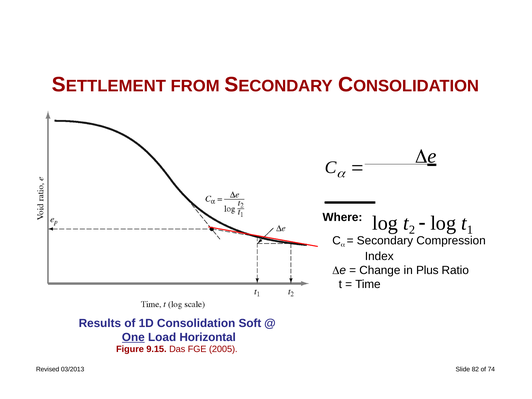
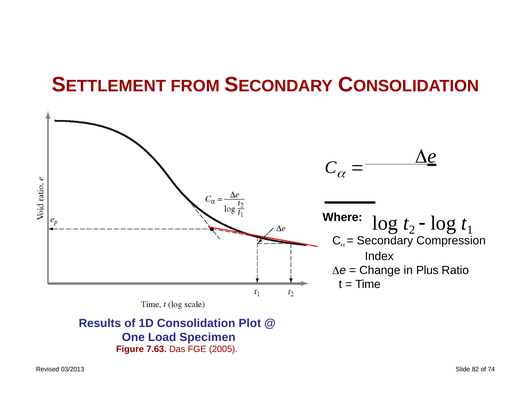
Soft: Soft -> Plot
One underline: present -> none
Horizontal: Horizontal -> Specimen
9.15: 9.15 -> 7.63
